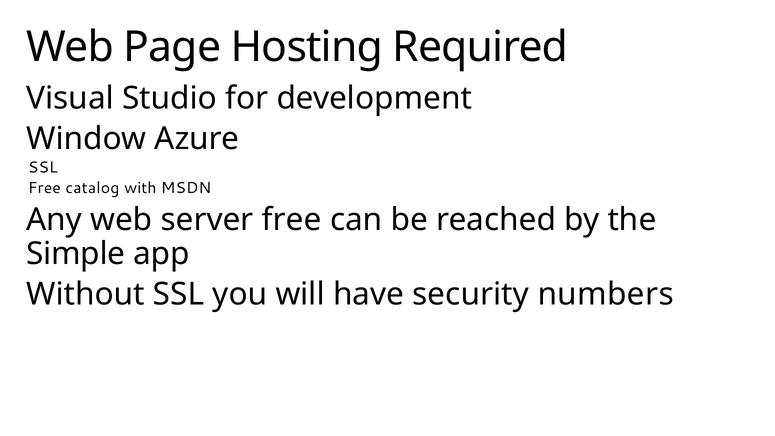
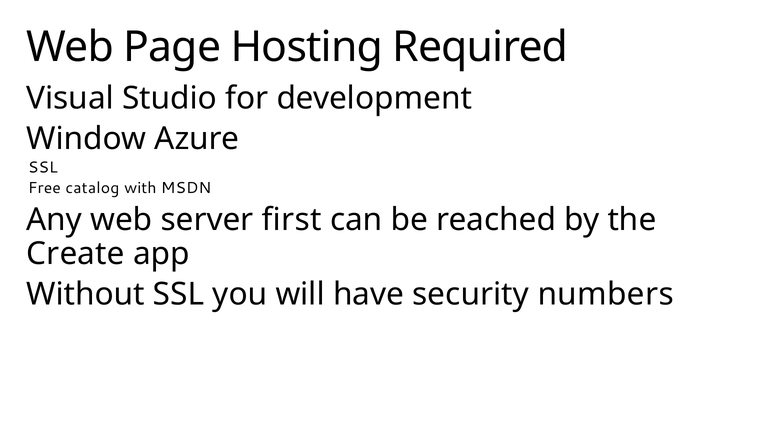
server free: free -> first
Simple: Simple -> Create
